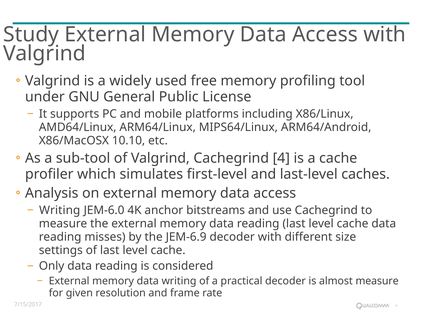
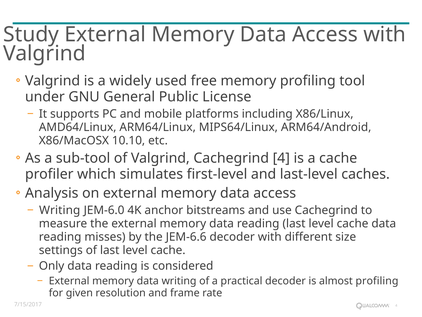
JEM-6.9: JEM-6.9 -> JEM-6.6
almost measure: measure -> profiling
